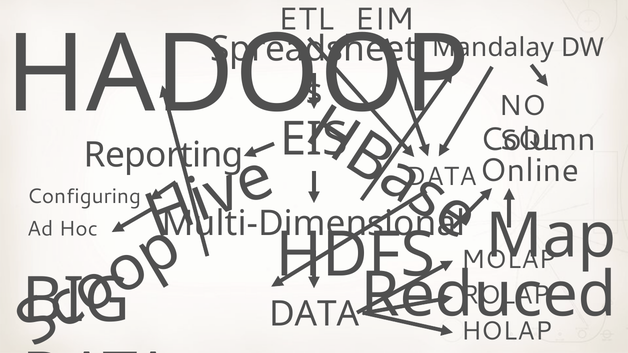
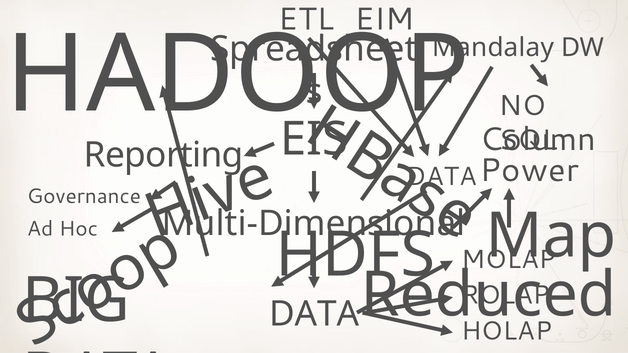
Online: Online -> Power
Configuring: Configuring -> Governance
